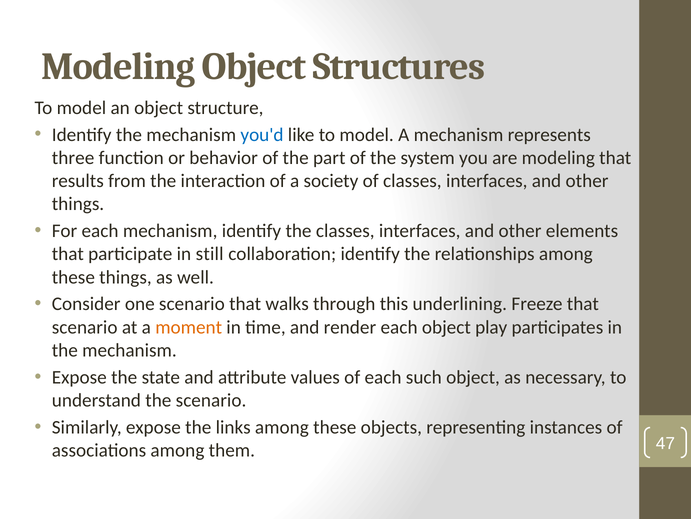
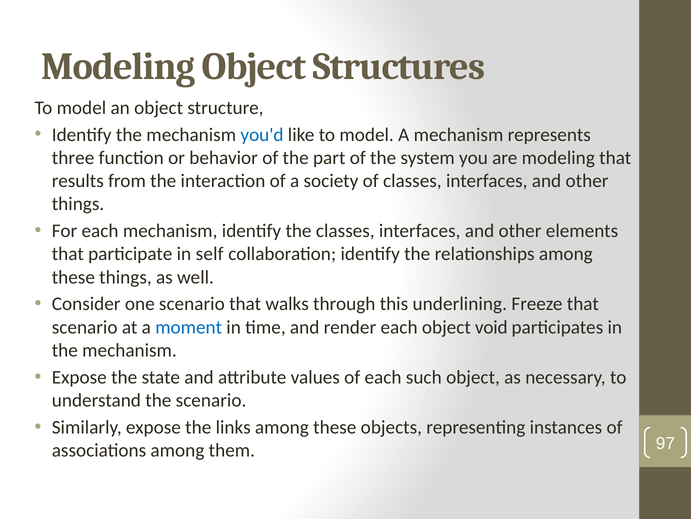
still: still -> self
moment colour: orange -> blue
play: play -> void
47: 47 -> 97
